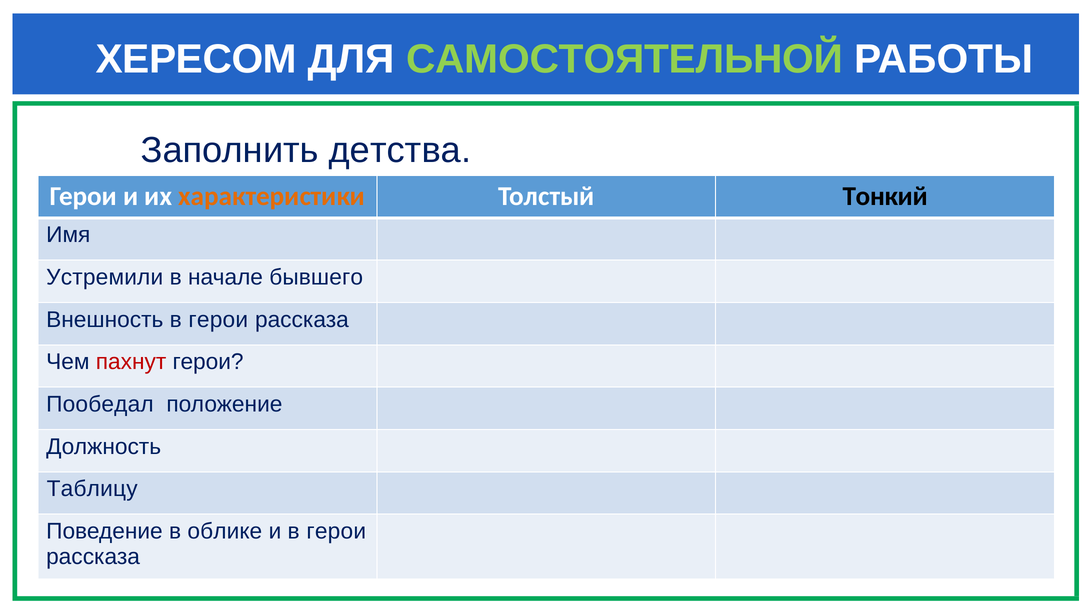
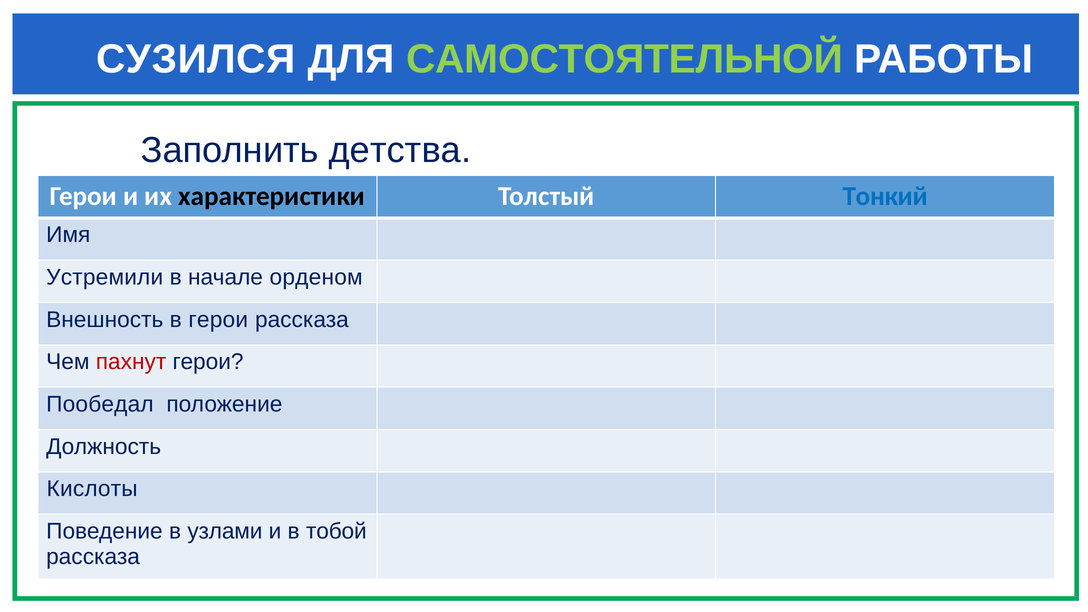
ХЕРЕСОМ: ХЕРЕСОМ -> СУЗИЛСЯ
характеристики colour: orange -> black
Тонкий colour: black -> blue
бывшего: бывшего -> орденом
Таблицу: Таблицу -> Кислоты
облике: облике -> узлами
и в герои: герои -> тобой
